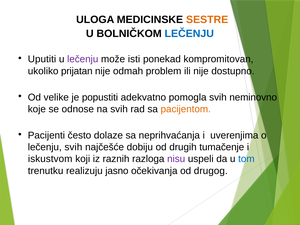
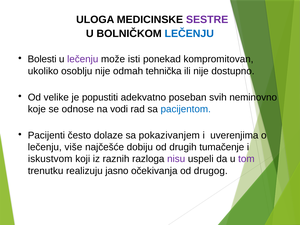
SESTRE colour: orange -> purple
Uputiti: Uputiti -> Bolesti
prijatan: prijatan -> osoblju
problem: problem -> tehnička
pomogla: pomogla -> poseban
na svih: svih -> vodi
pacijentom colour: orange -> blue
neprihvaćanja: neprihvaćanja -> pokazivanjem
lečenju svih: svih -> više
tom colour: blue -> purple
